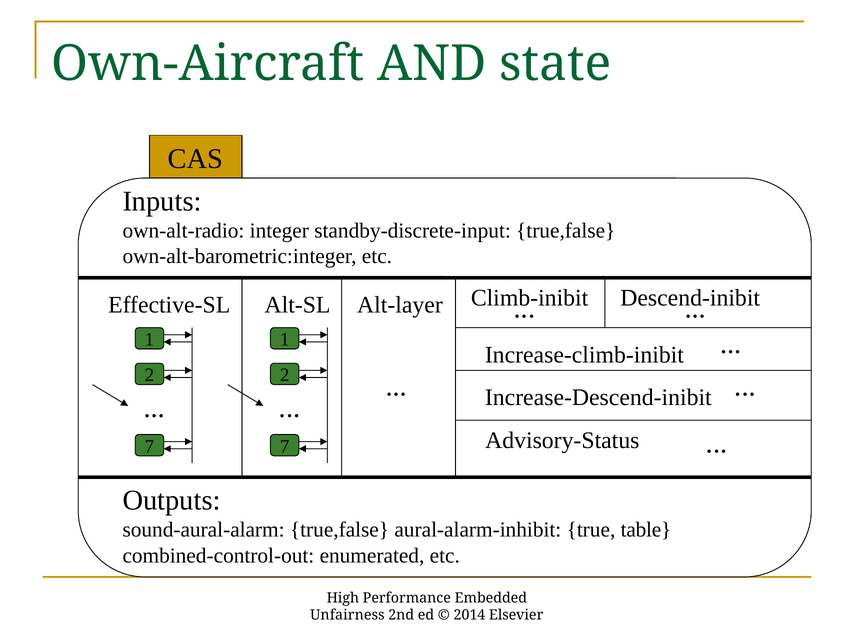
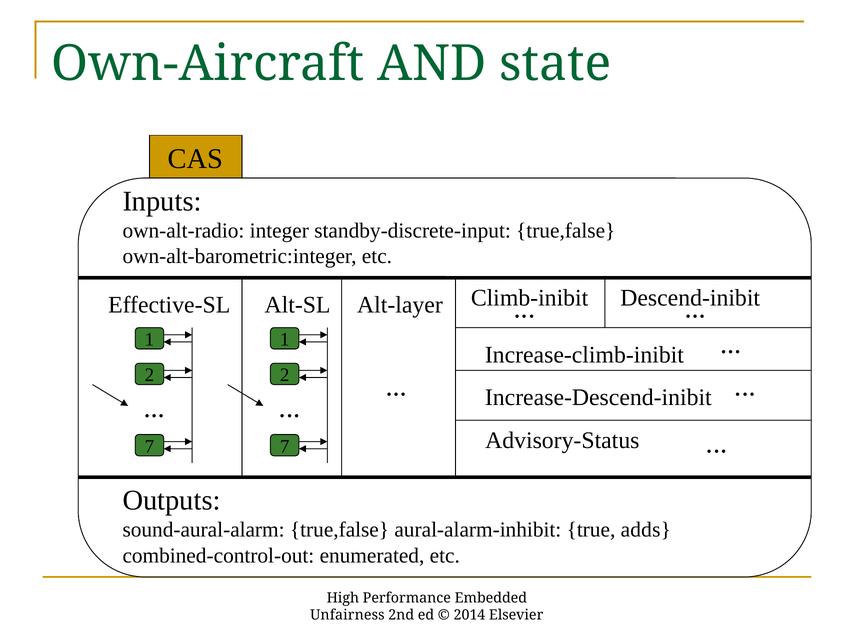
table: table -> adds
